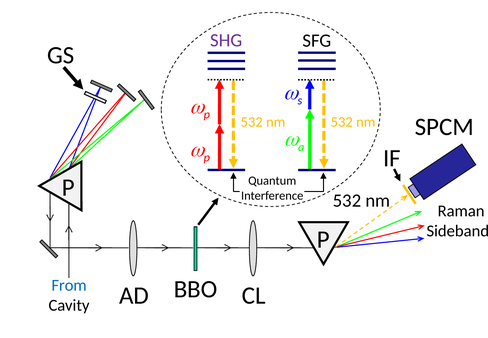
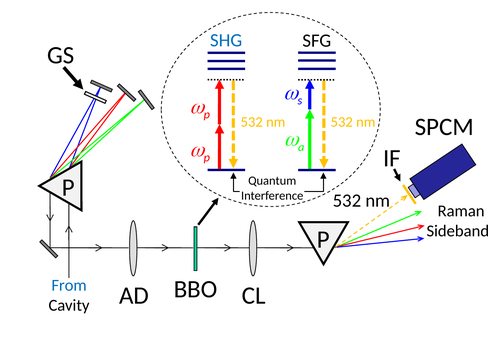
SHG colour: purple -> blue
